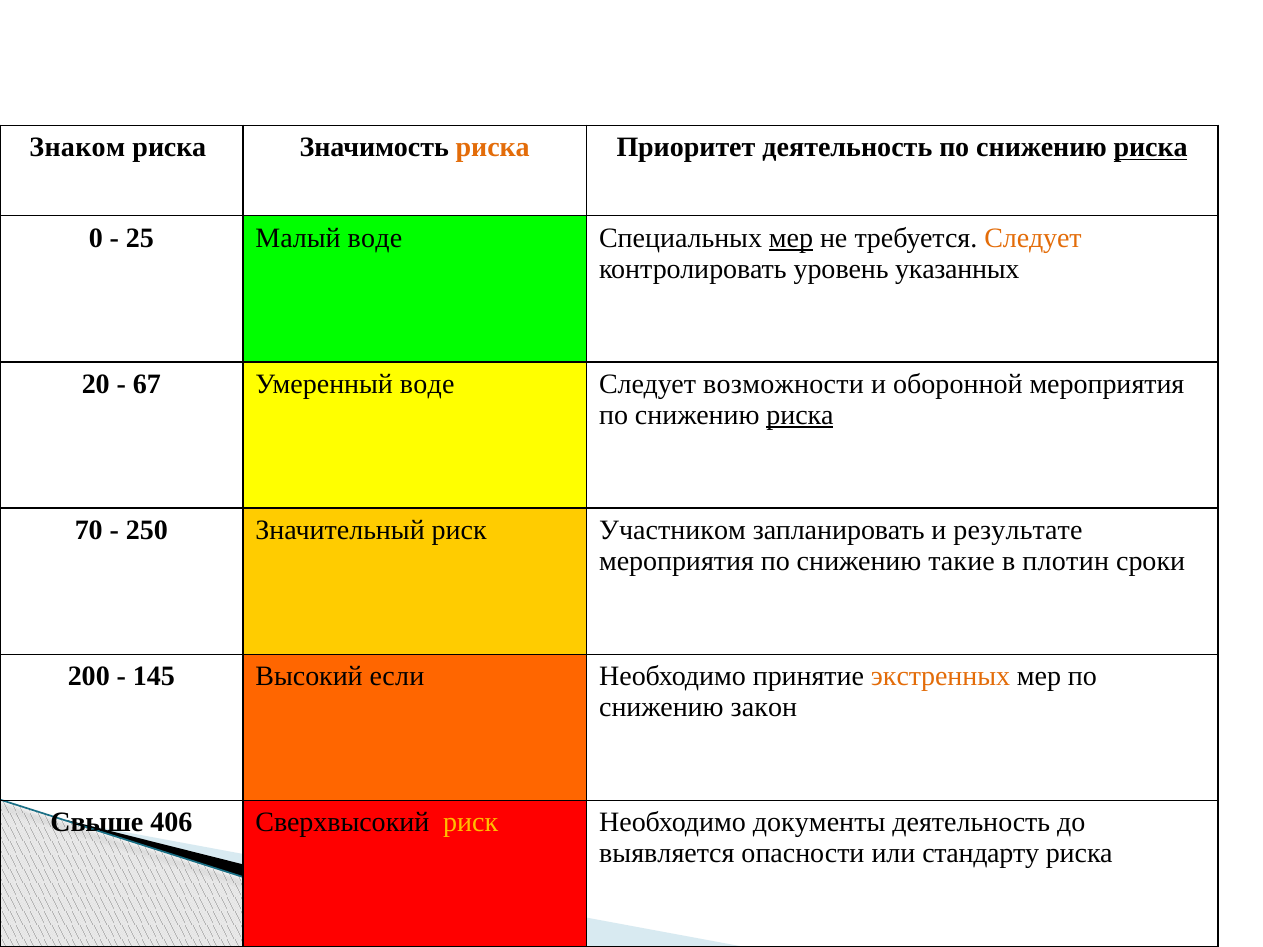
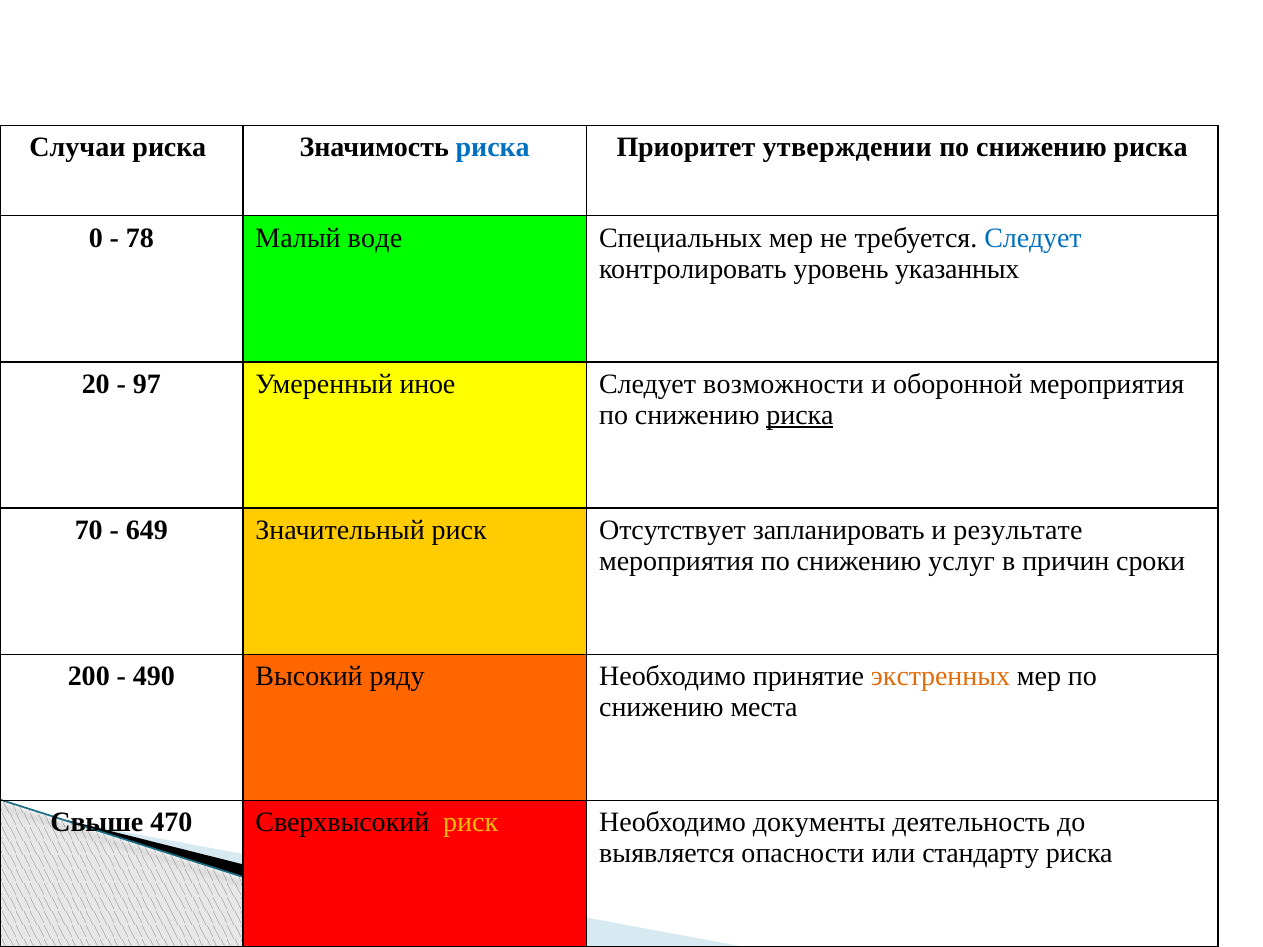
Знаком: Знаком -> Случаи
риска at (493, 148) colour: orange -> blue
Приоритет деятельность: деятельность -> утверждении
риска at (1151, 148) underline: present -> none
25: 25 -> 78
мер at (791, 238) underline: present -> none
Следует at (1033, 238) colour: orange -> blue
67: 67 -> 97
Умеренный воде: воде -> иное
250: 250 -> 649
Участником: Участником -> Отсутствует
такие: такие -> услуг
плотин: плотин -> причин
145: 145 -> 490
если: если -> ряду
закон: закон -> места
406: 406 -> 470
